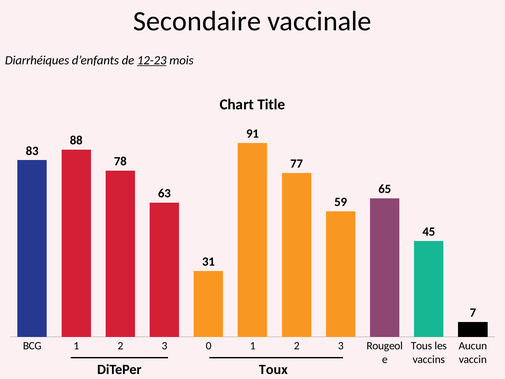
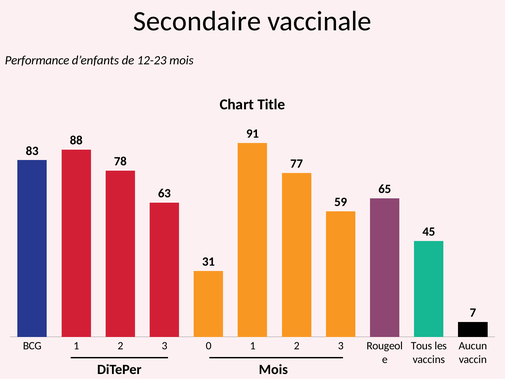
Diarrhéiques: Diarrhéiques -> Performance
12-23 underline: present -> none
DiTePer Toux: Toux -> Mois
